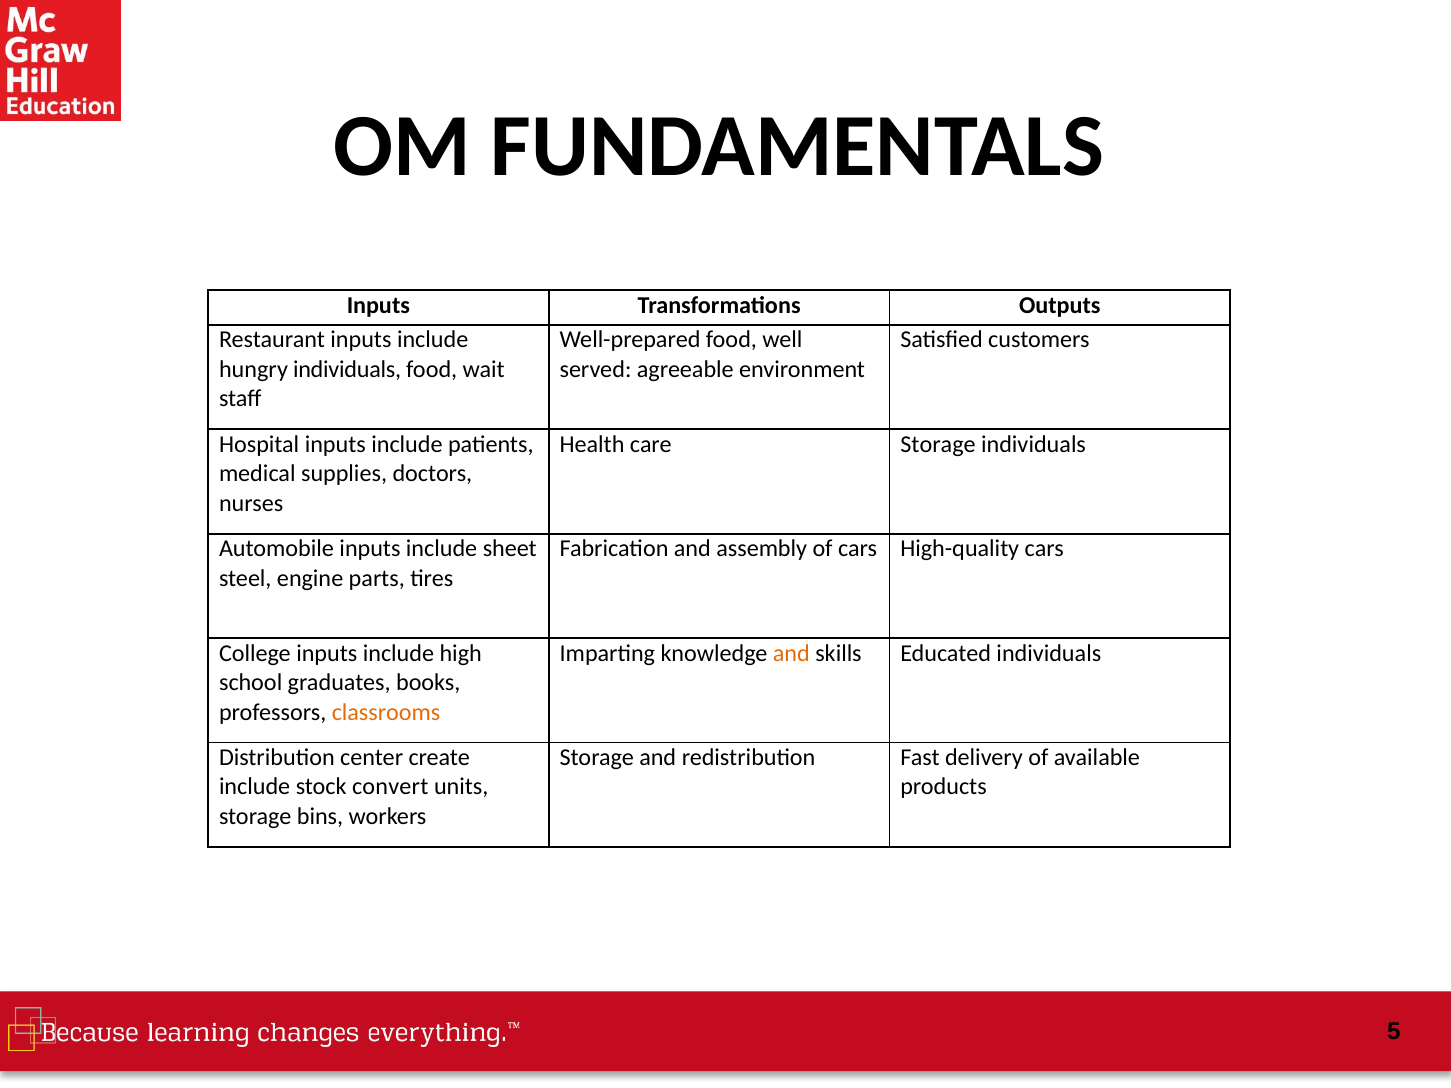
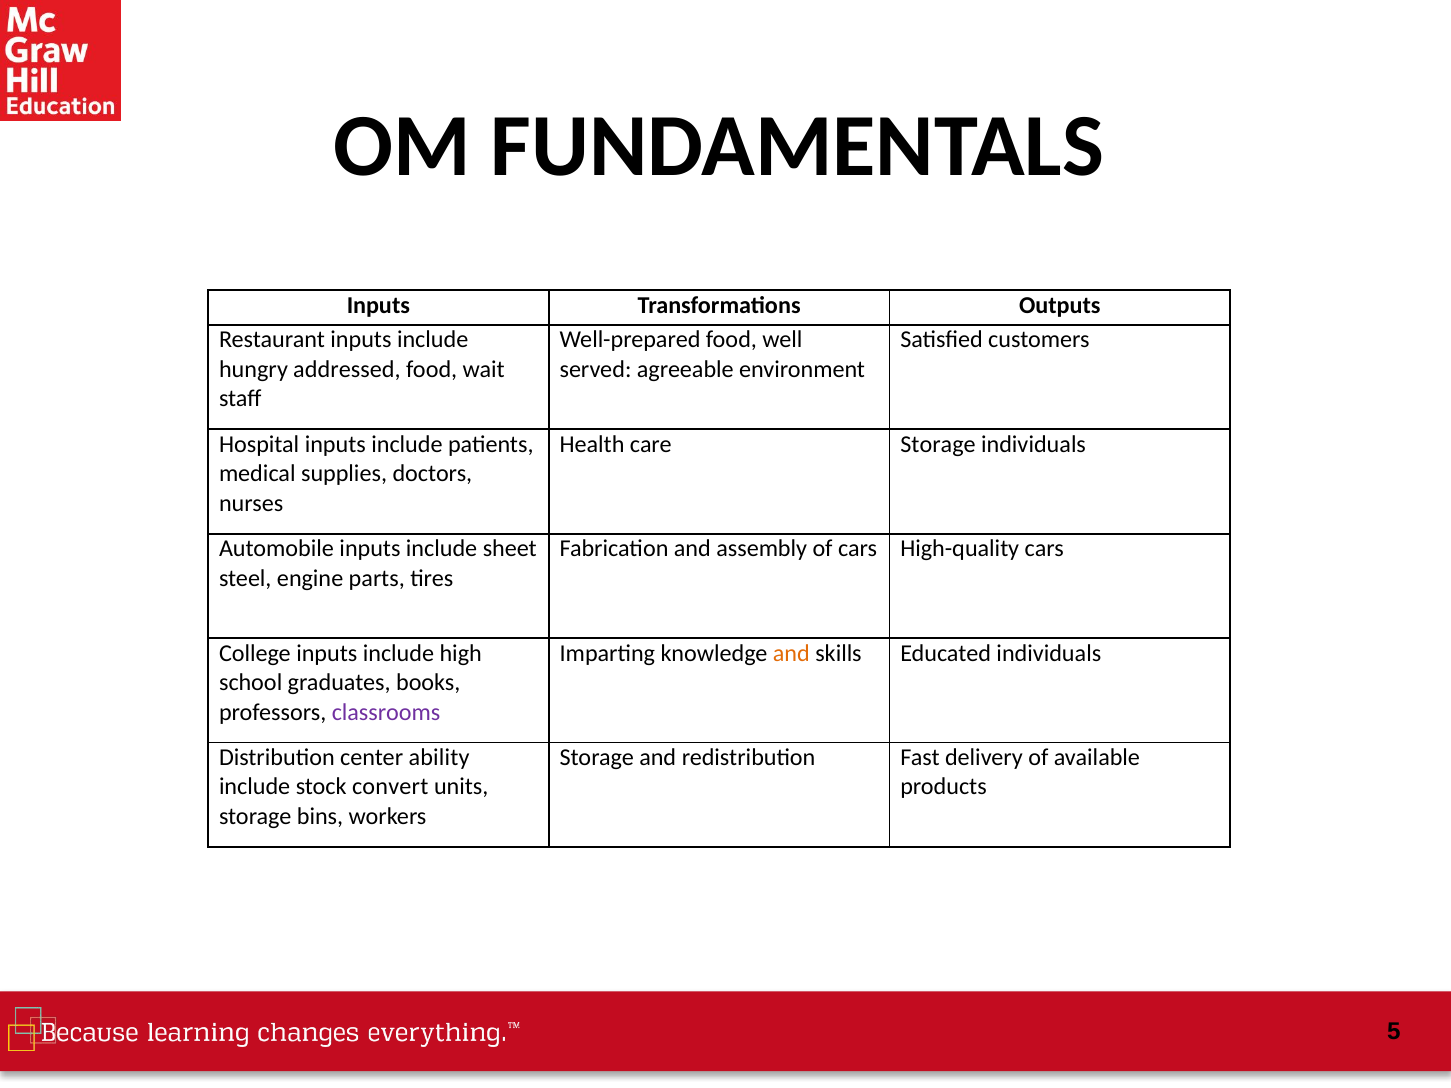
hungry individuals: individuals -> addressed
classrooms colour: orange -> purple
create: create -> ability
